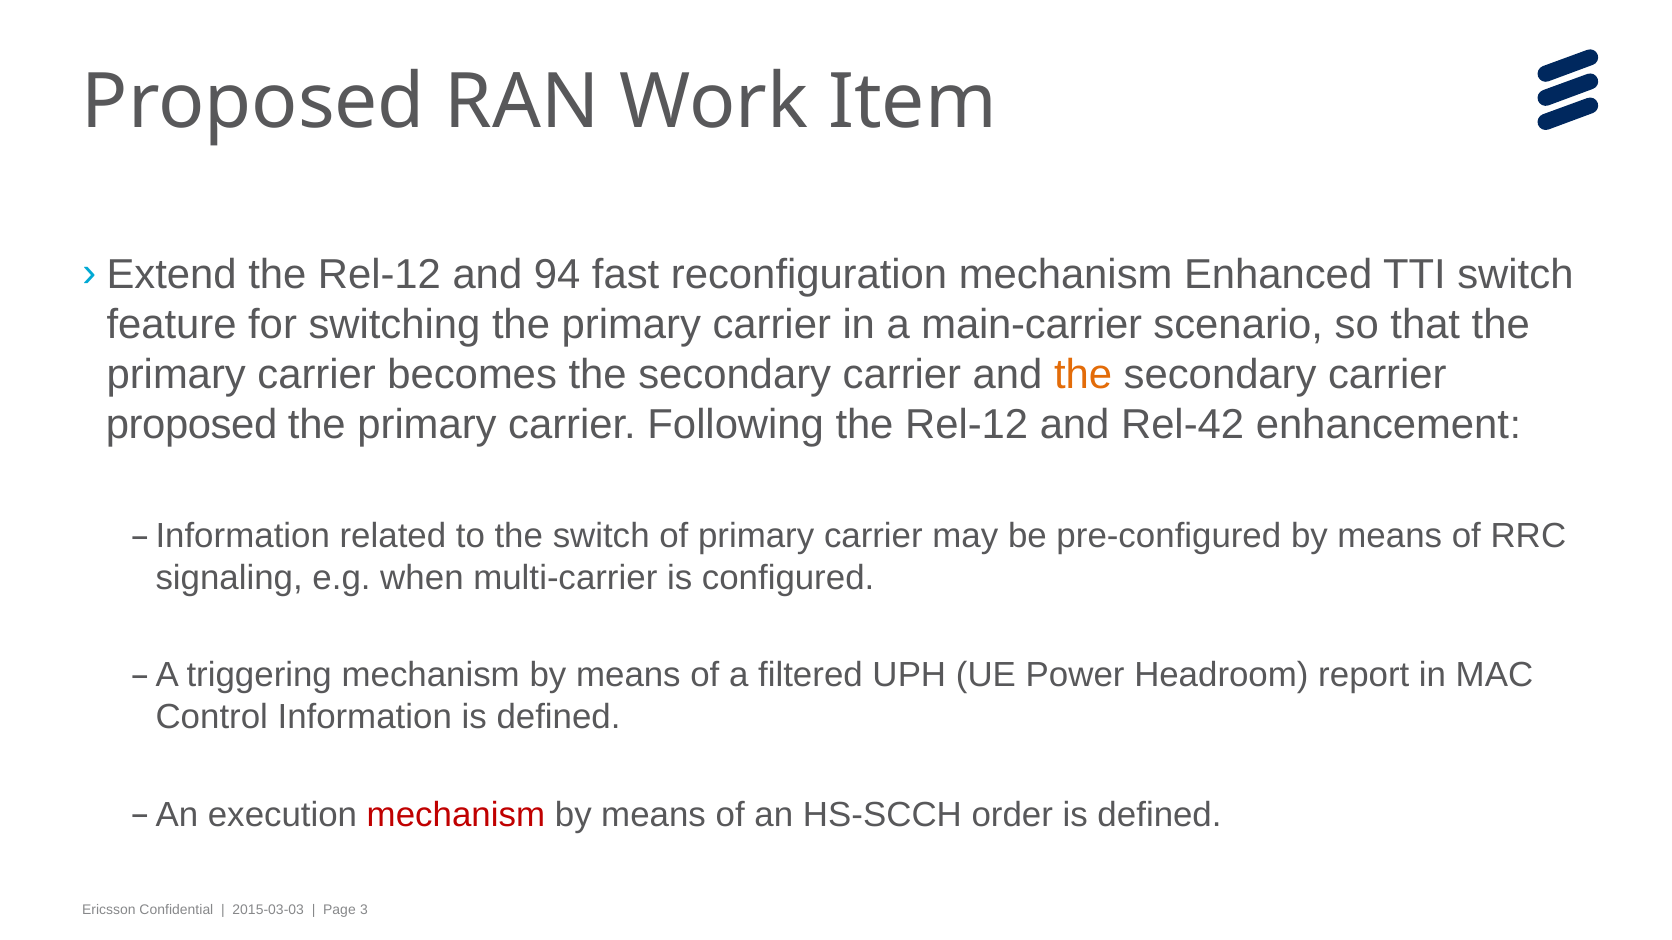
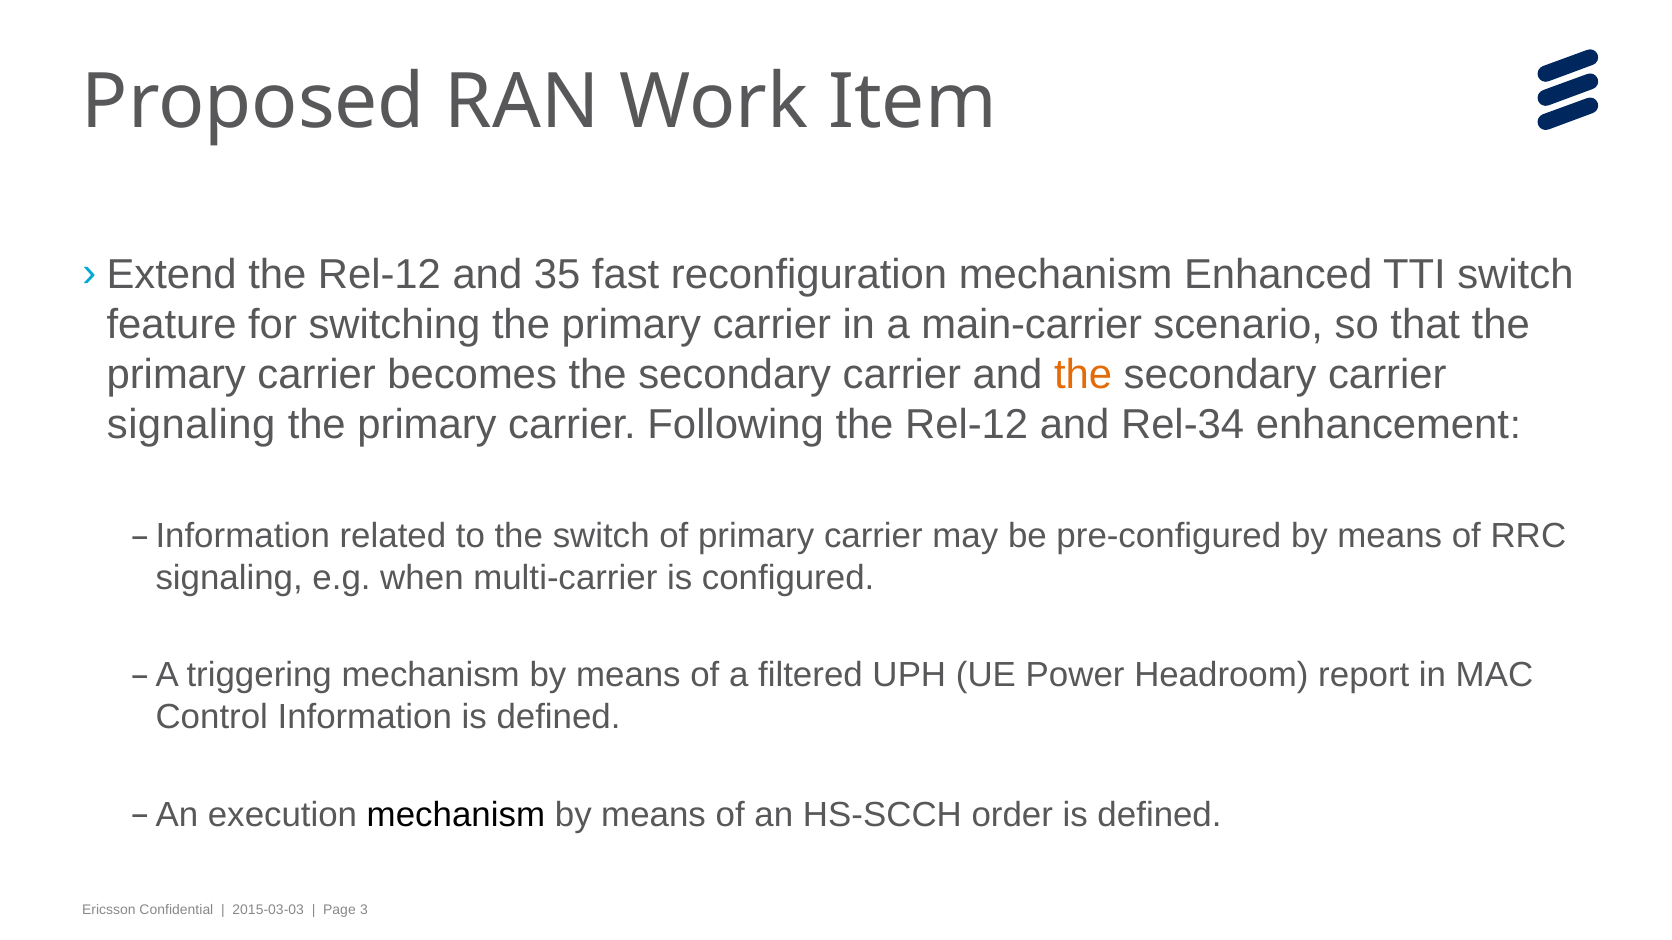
94: 94 -> 35
proposed at (192, 425): proposed -> signaling
Rel-42: Rel-42 -> Rel-34
mechanism at (456, 815) colour: red -> black
